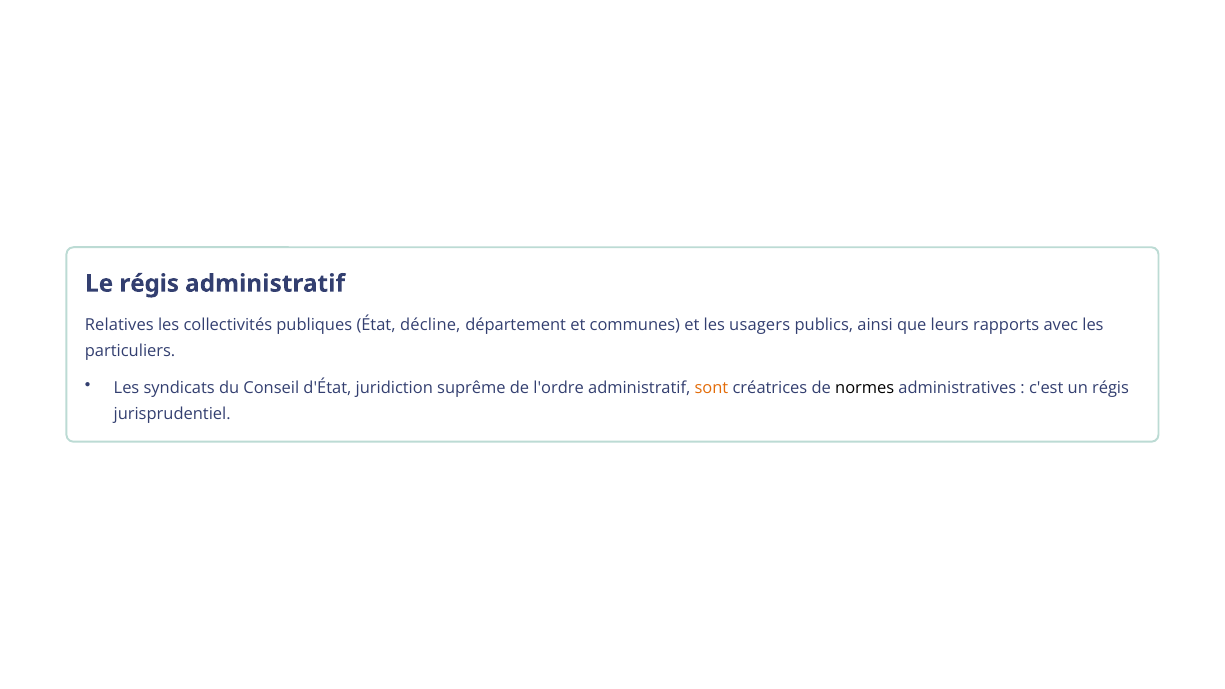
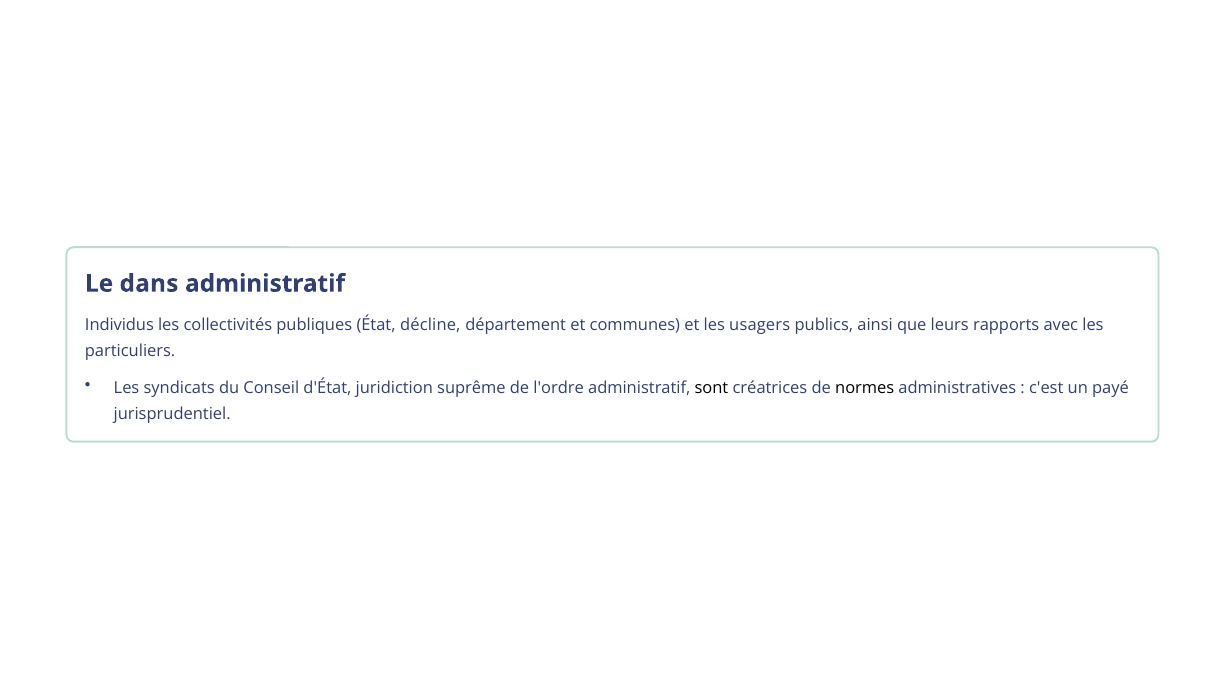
Le régis: régis -> dans
Relatives: Relatives -> Individus
sont colour: orange -> black
un régis: régis -> payé
